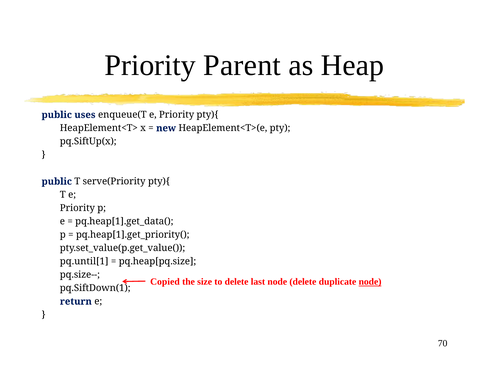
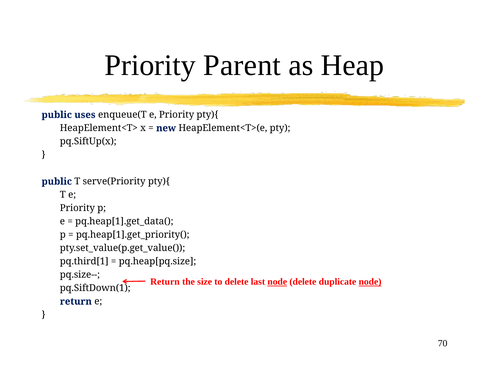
pq.until[1: pq.until[1 -> pq.third[1
Copied at (165, 282): Copied -> Return
node at (277, 282) underline: none -> present
